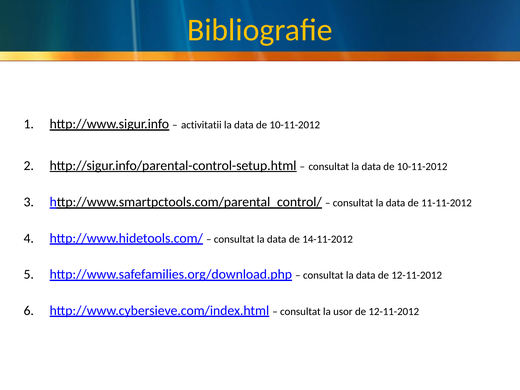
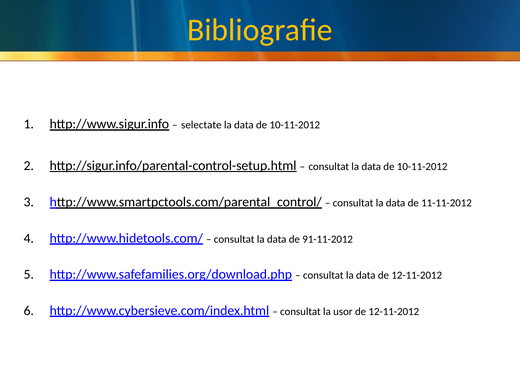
activitatii: activitatii -> selectate
14-11-2012: 14-11-2012 -> 91-11-2012
